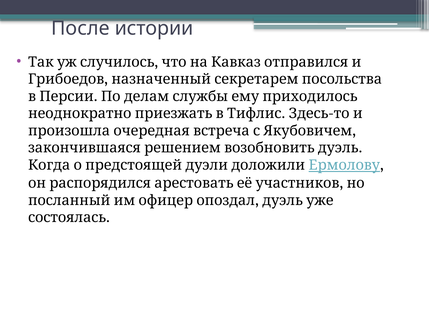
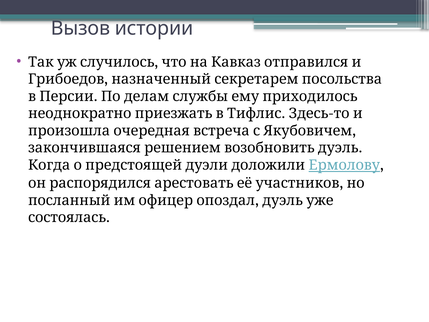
После: После -> Вызов
